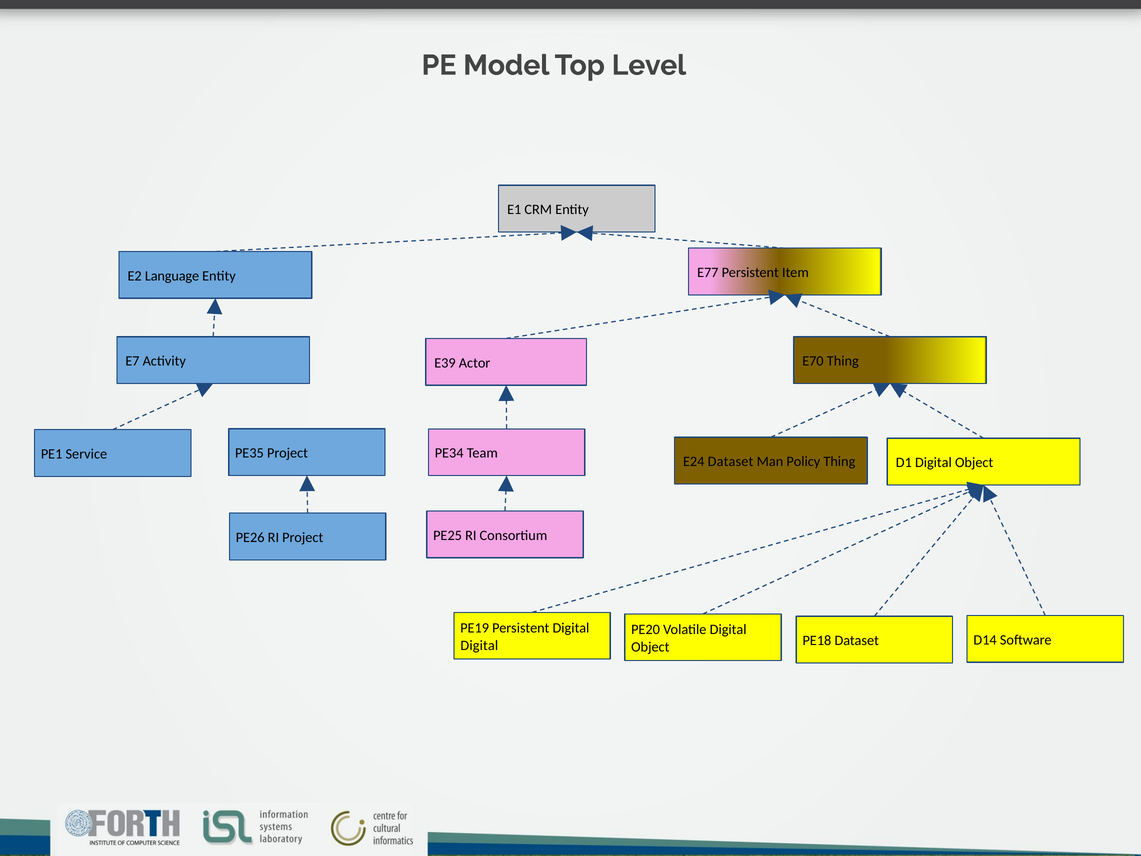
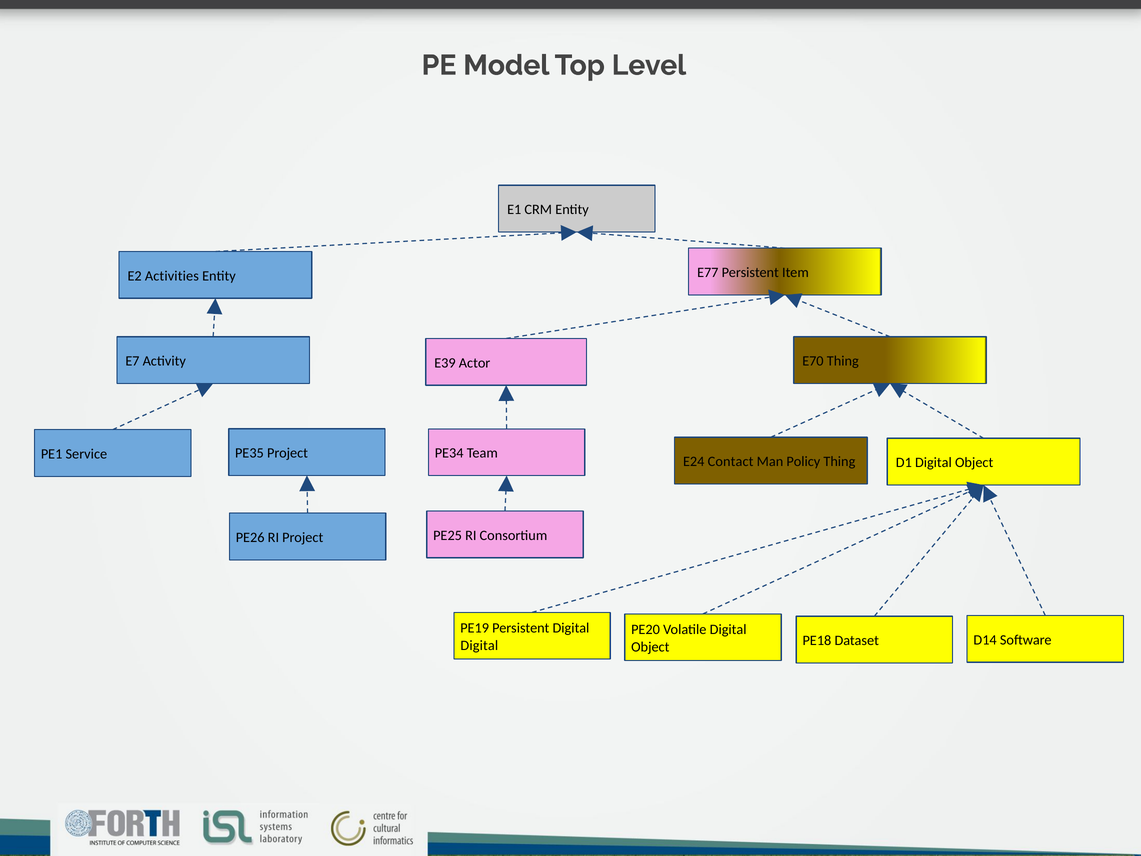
Language: Language -> Activities
E24 Dataset: Dataset -> Contact
